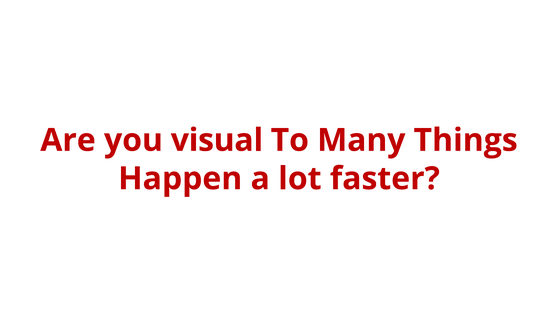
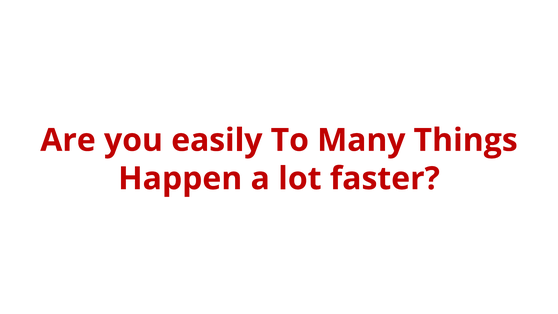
visual: visual -> easily
